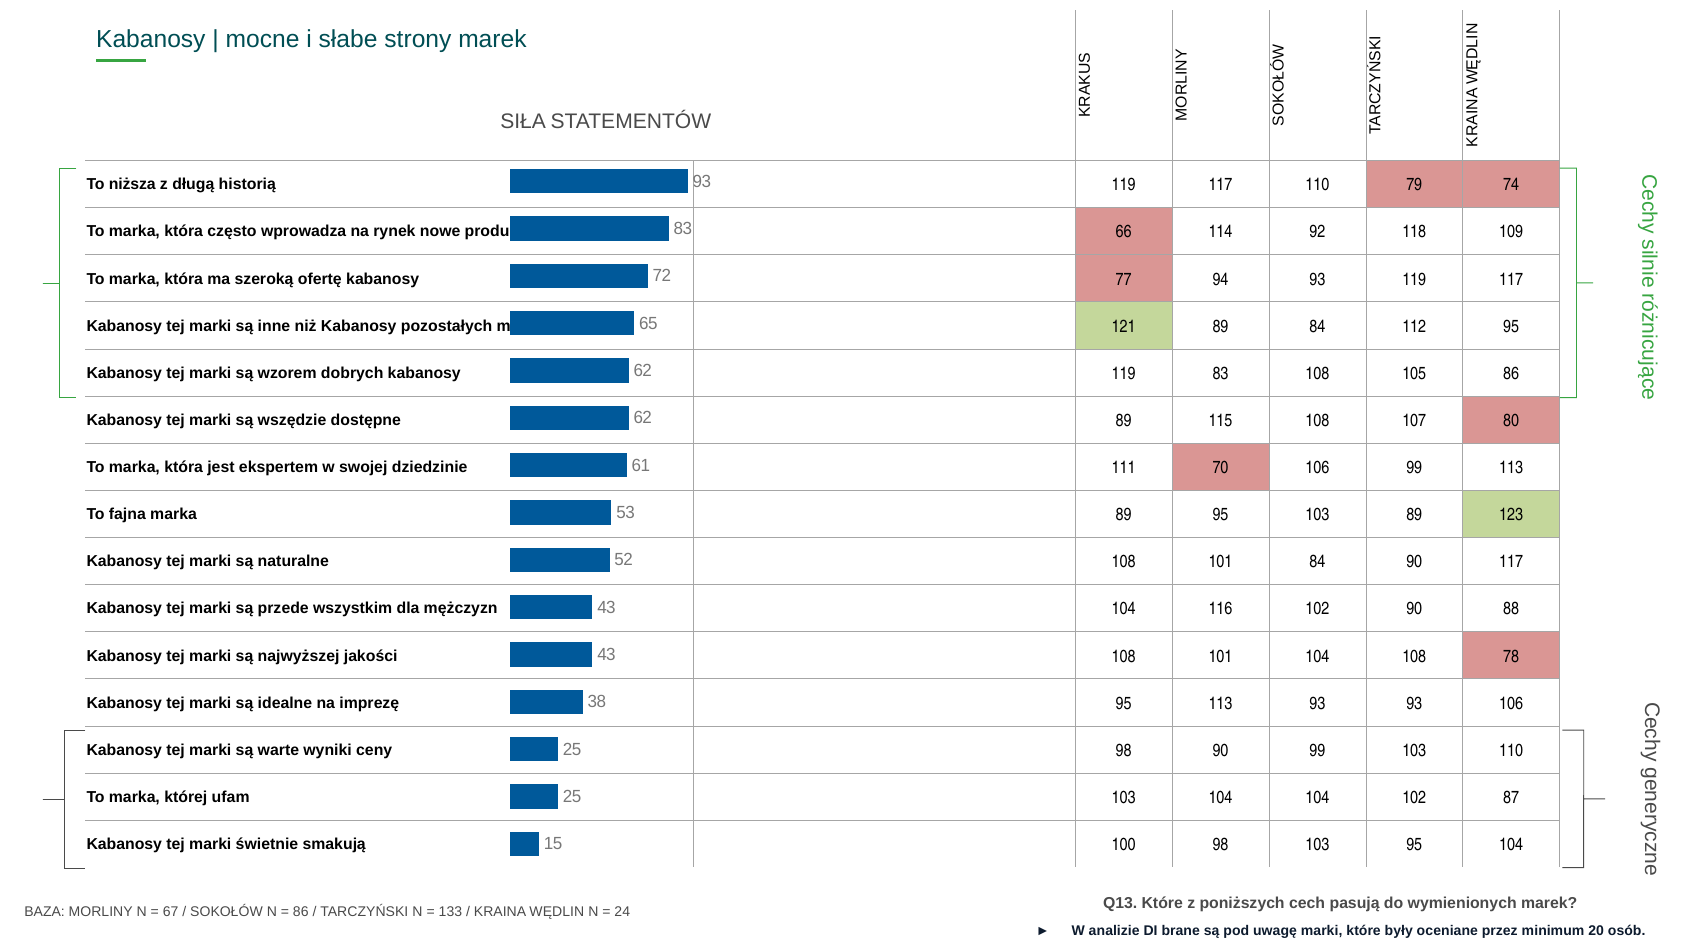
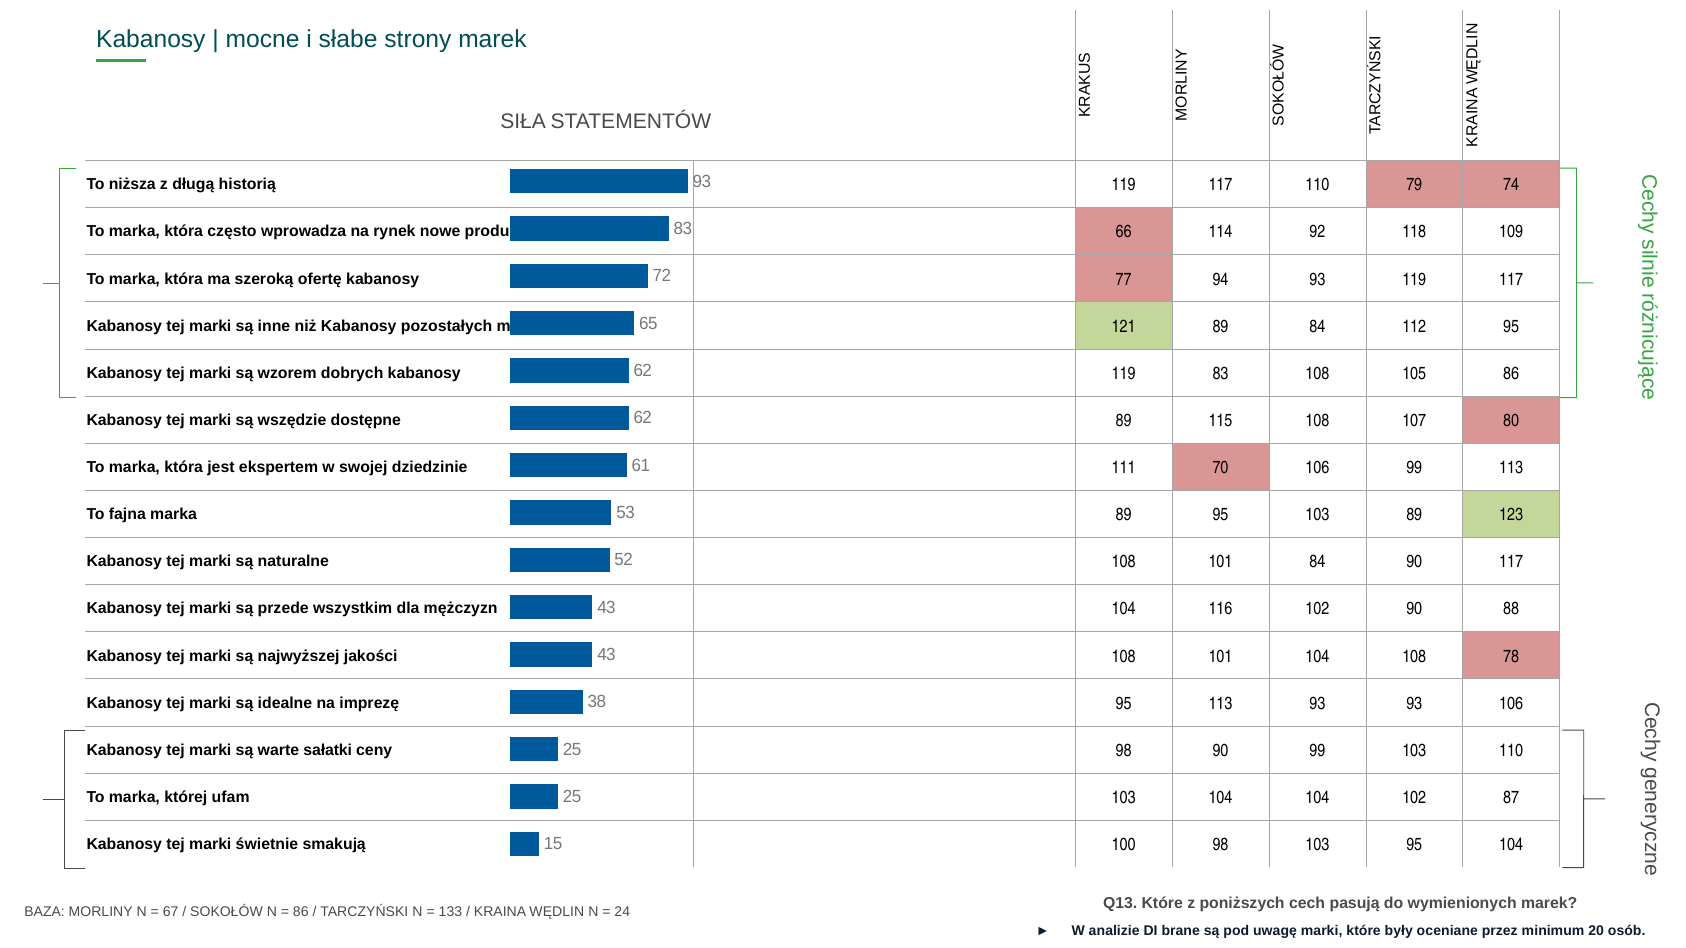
wyniki: wyniki -> sałatki
